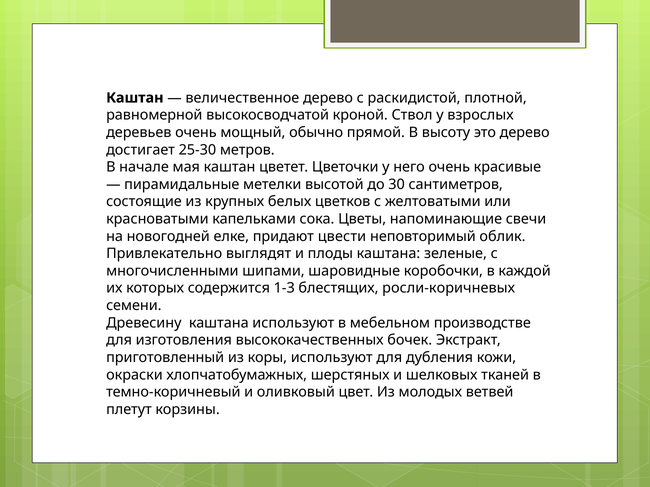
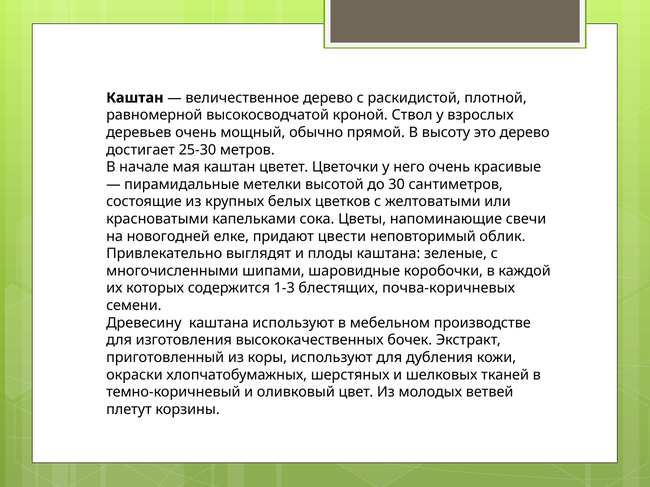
росли-коричневых: росли-коричневых -> почва-коричневых
